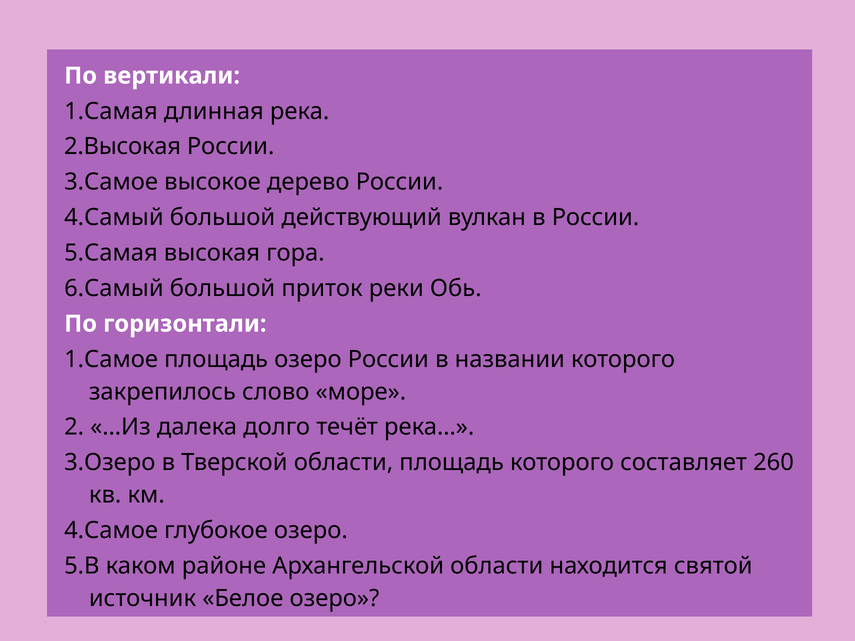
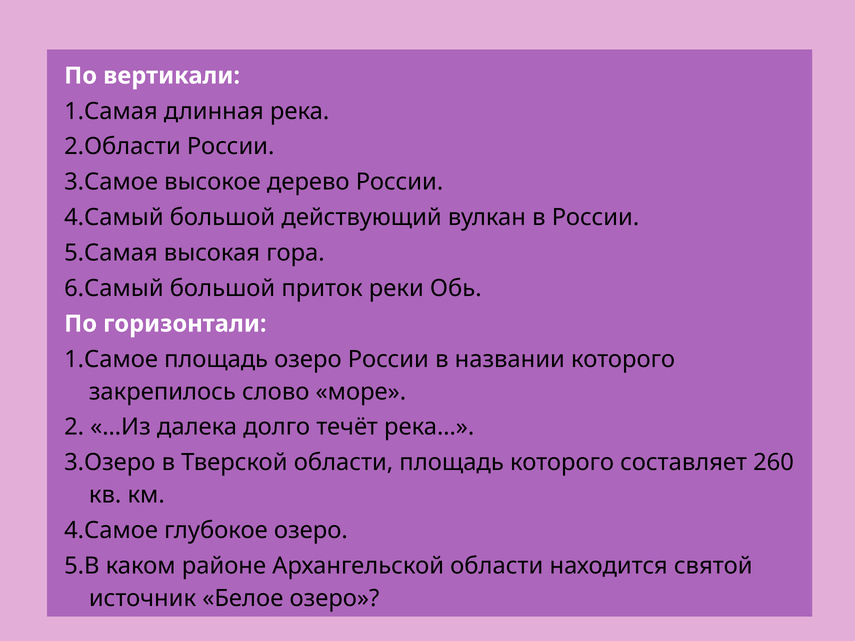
2.Высокая: 2.Высокая -> 2.Области
